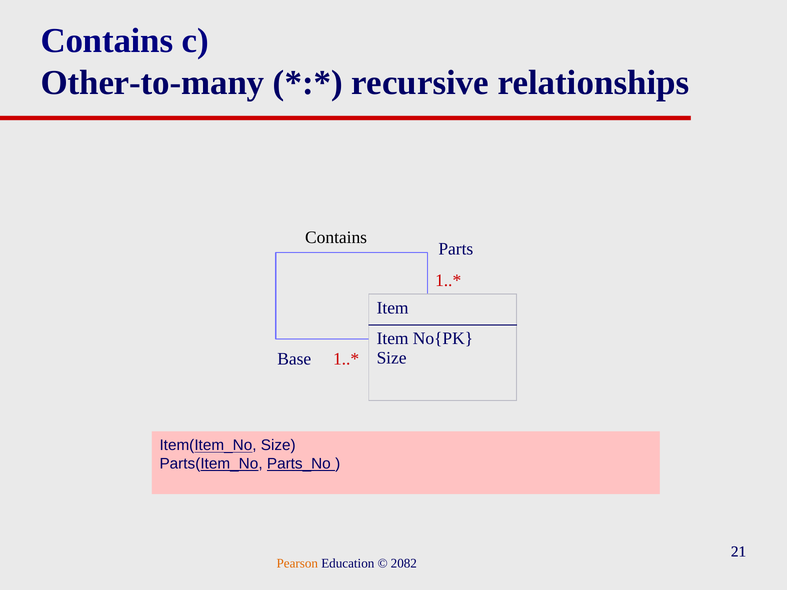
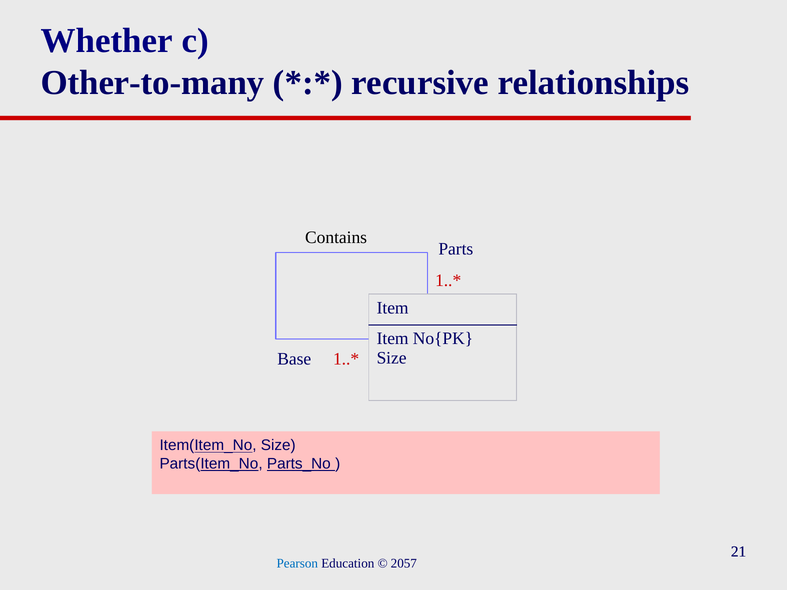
Contains at (107, 41): Contains -> Whether
Pearson colour: orange -> blue
2082: 2082 -> 2057
